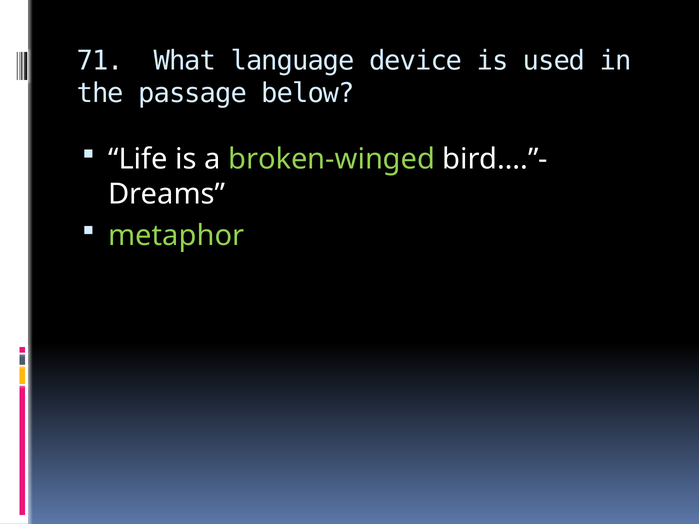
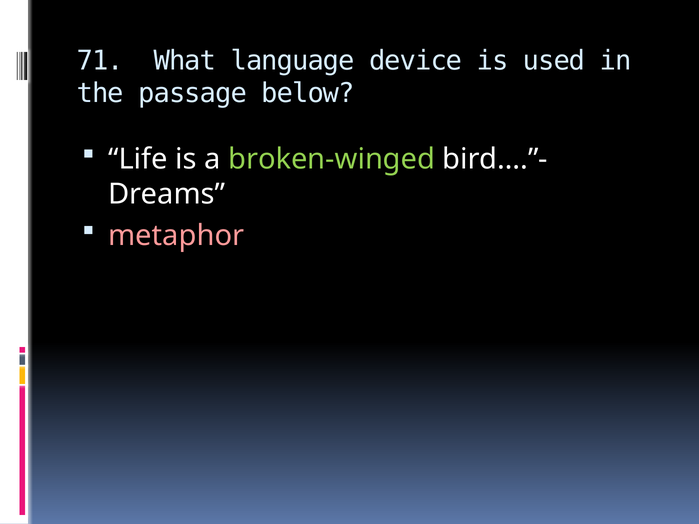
metaphor colour: light green -> pink
